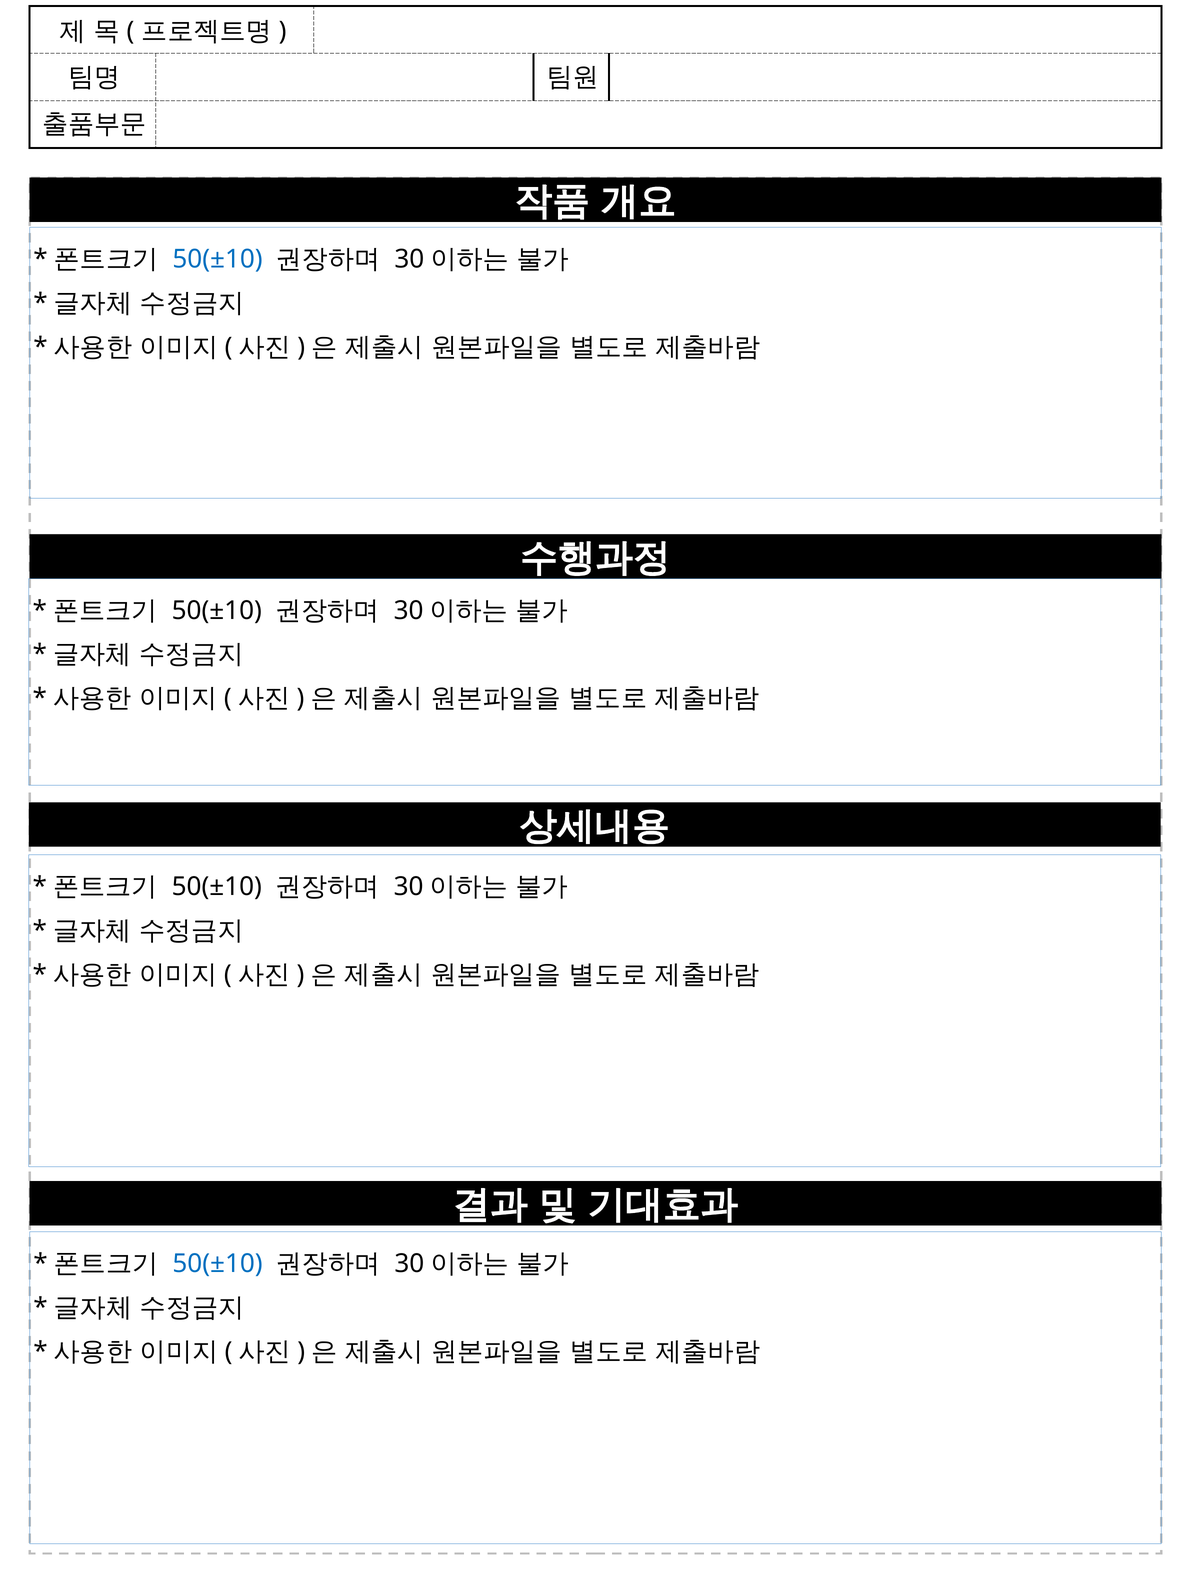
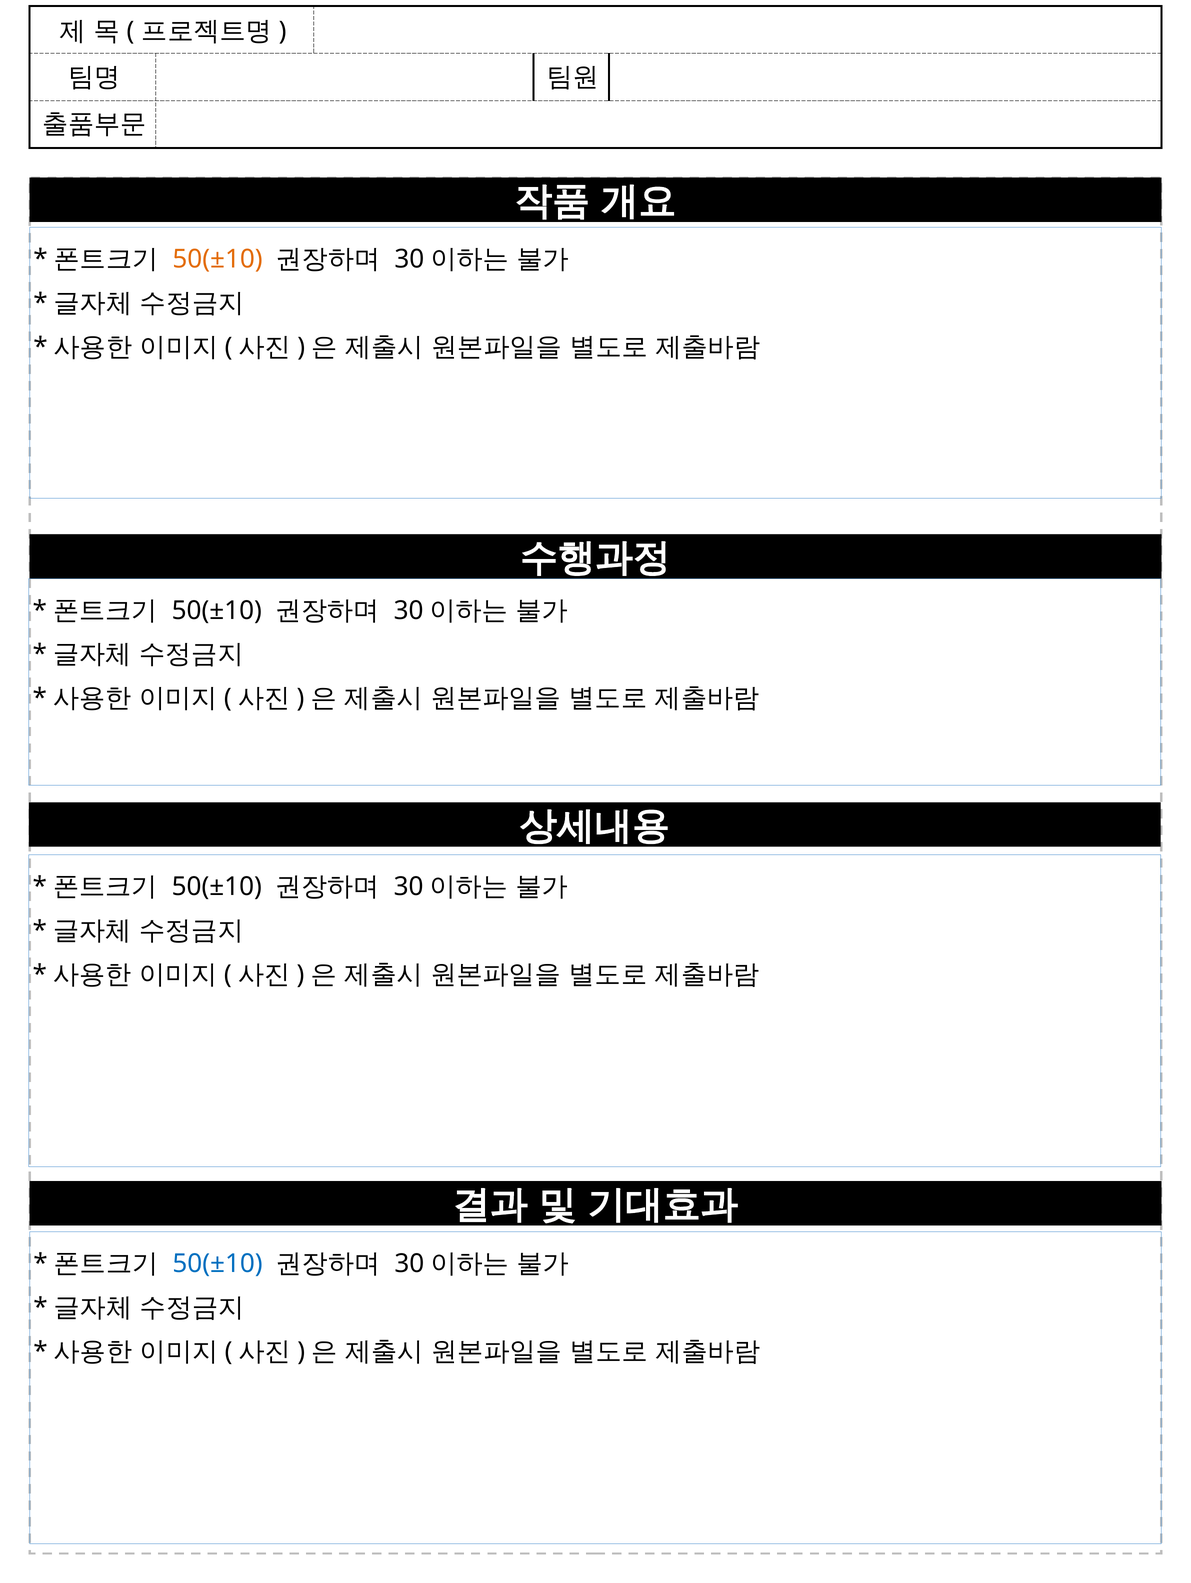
50(±10 at (218, 259) colour: blue -> orange
